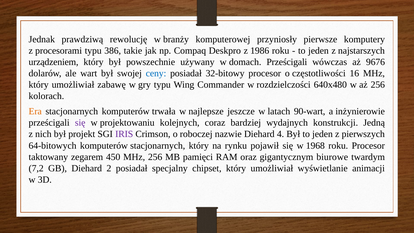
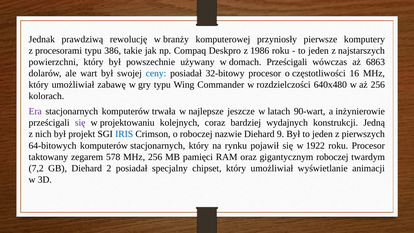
urządzeniem: urządzeniem -> powierzchni
9676: 9676 -> 6863
Era colour: orange -> purple
IRIS colour: purple -> blue
4: 4 -> 9
1968: 1968 -> 1922
450: 450 -> 578
gigantycznym biurowe: biurowe -> roboczej
